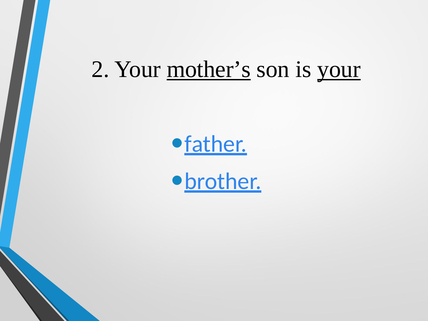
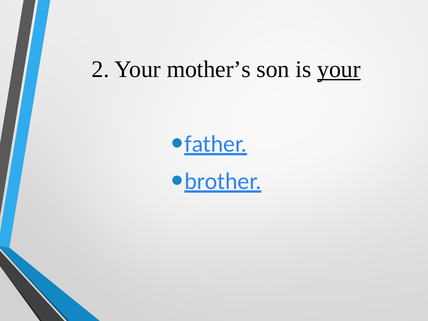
mother’s underline: present -> none
